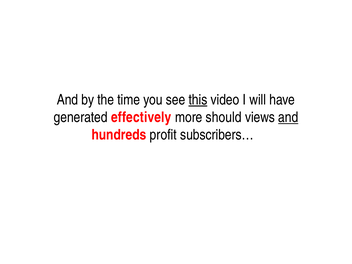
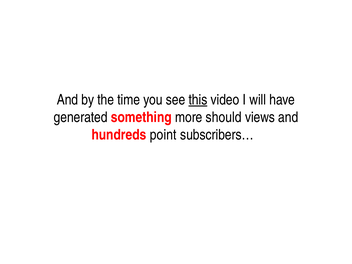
effectively: effectively -> something
and at (288, 117) underline: present -> none
profit: profit -> point
